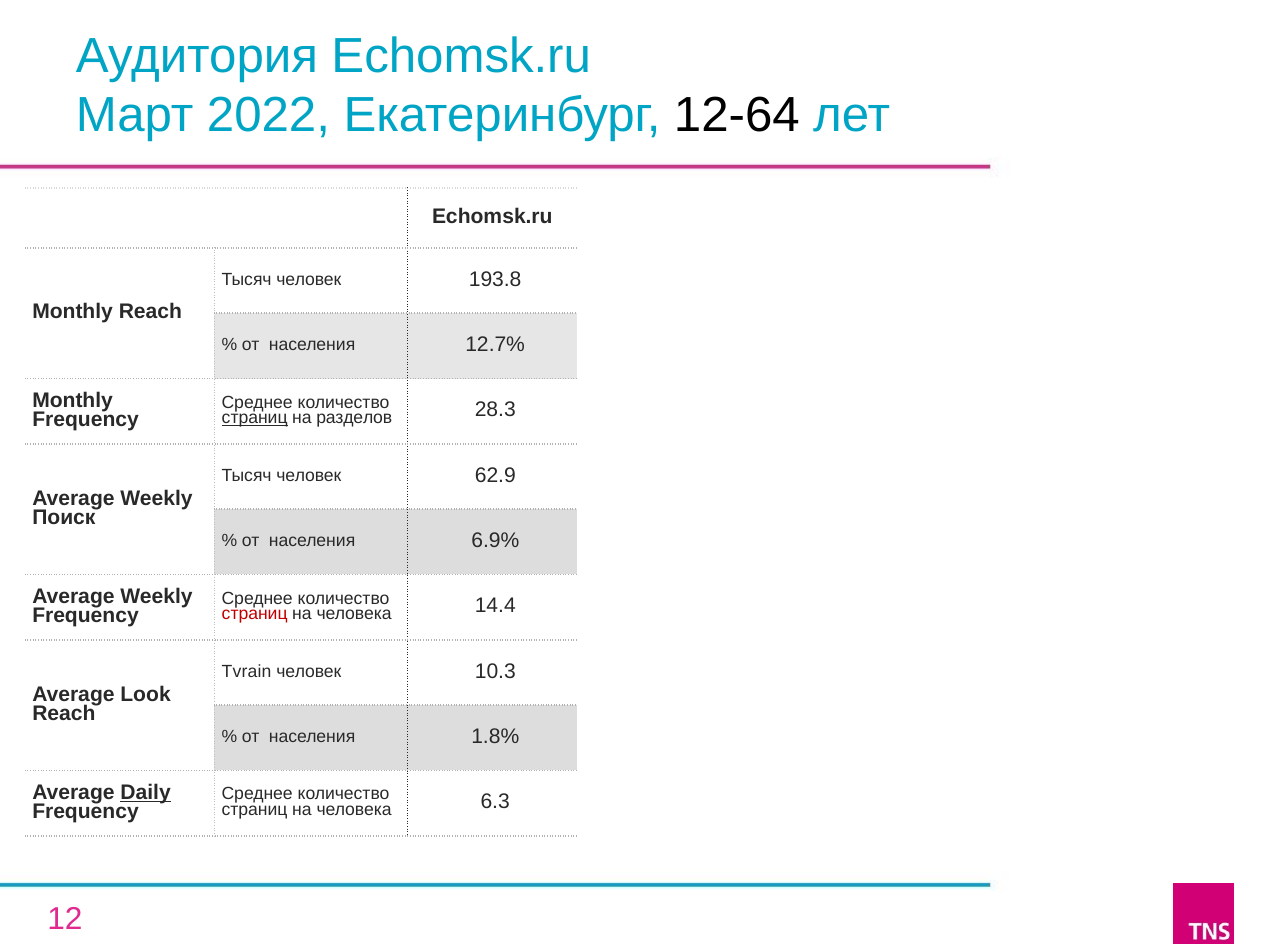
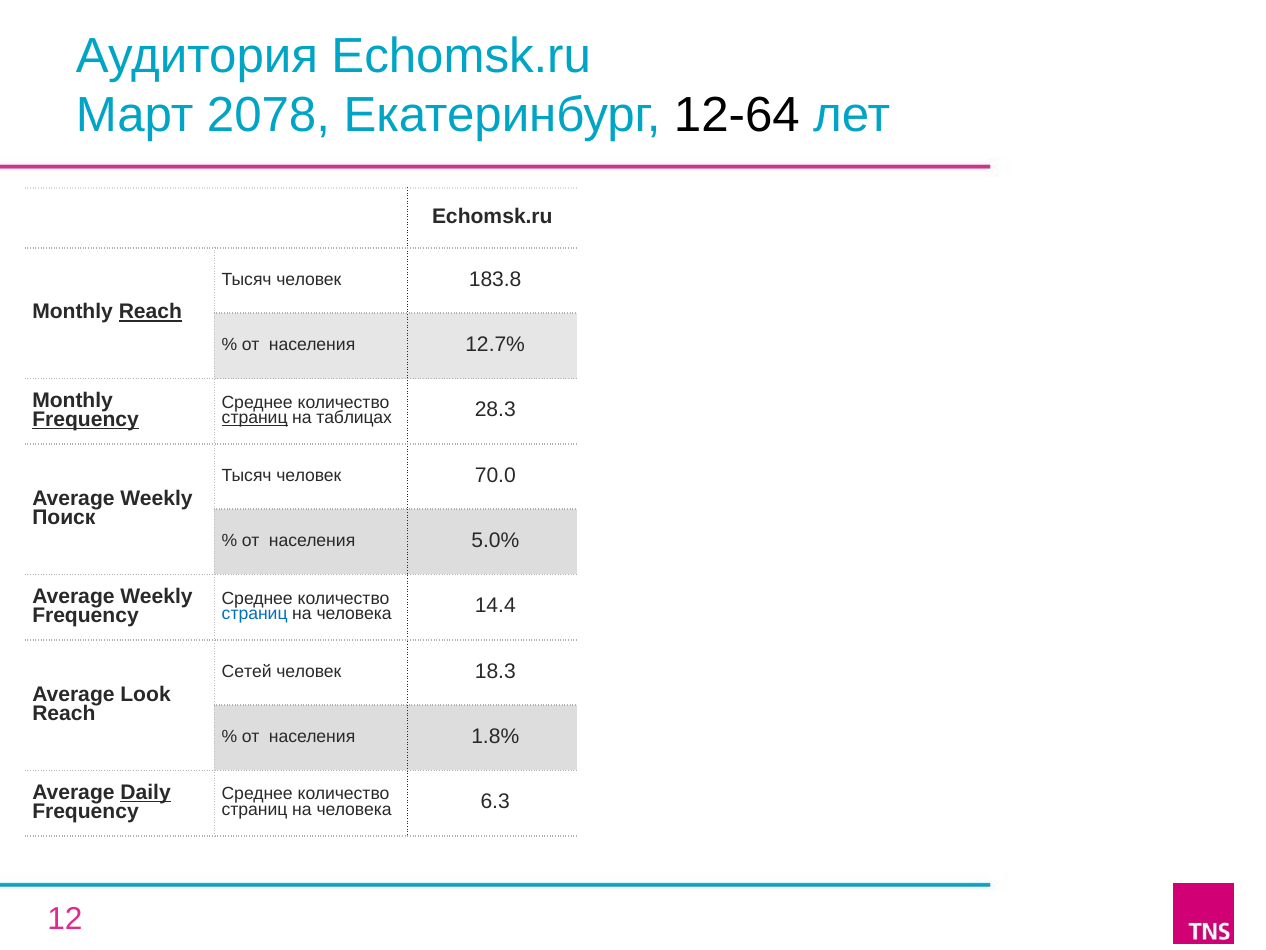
2022: 2022 -> 2078
193.8: 193.8 -> 183.8
Reach at (150, 312) underline: none -> present
Frequency at (86, 419) underline: none -> present
разделов: разделов -> таблицах
62.9: 62.9 -> 70.0
6.9%: 6.9% -> 5.0%
страниц at (255, 614) colour: red -> blue
Tvrain: Tvrain -> Сетей
10.3: 10.3 -> 18.3
